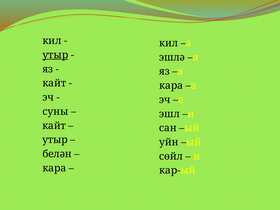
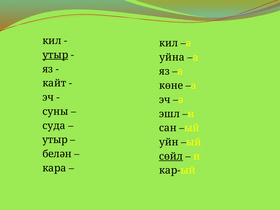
эшлә: эшлә -> уйна
кара at (171, 86): кара -> көне
кайт at (54, 126): кайт -> суда
сөйл underline: none -> present
